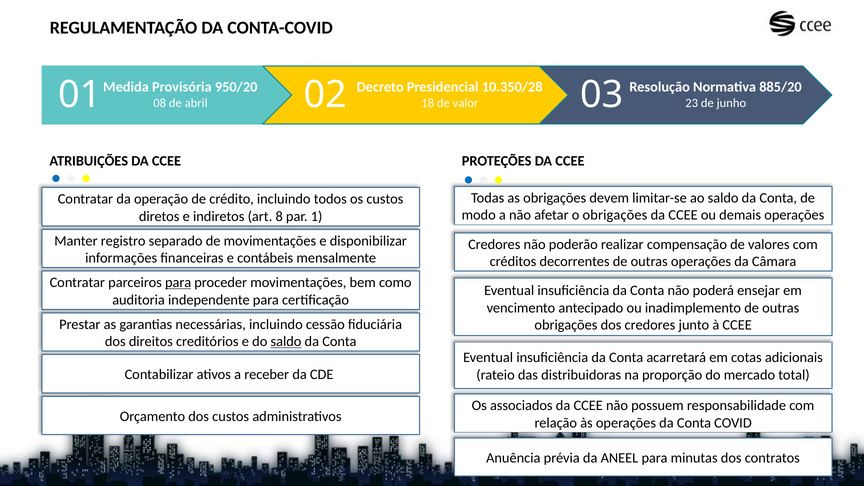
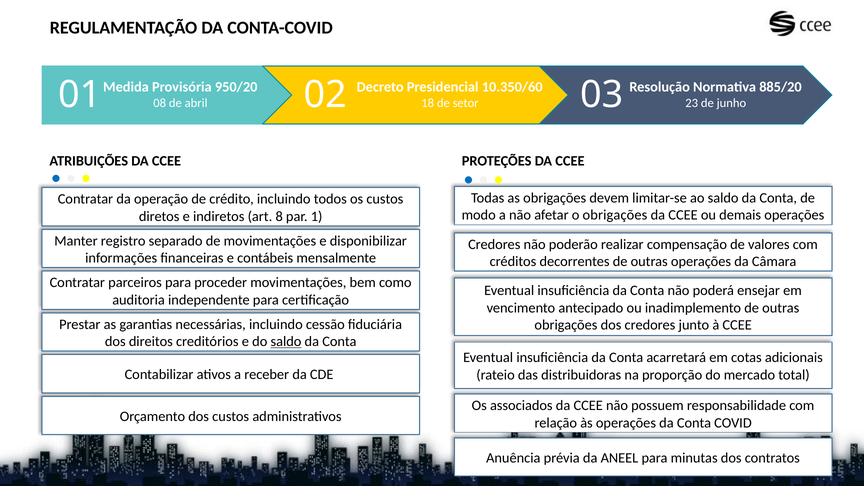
10.350/28: 10.350/28 -> 10.350/60
valor: valor -> setor
para at (178, 283) underline: present -> none
